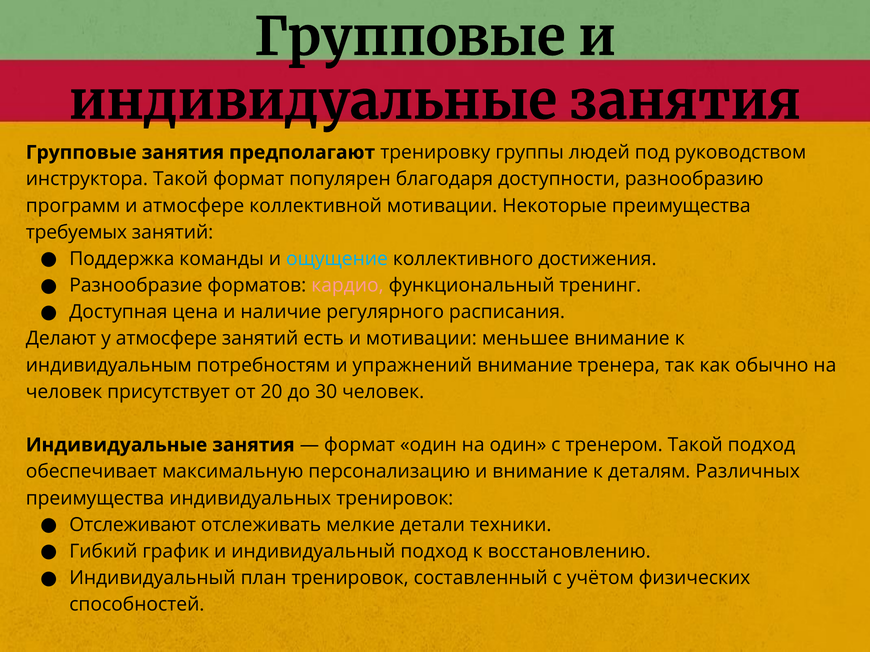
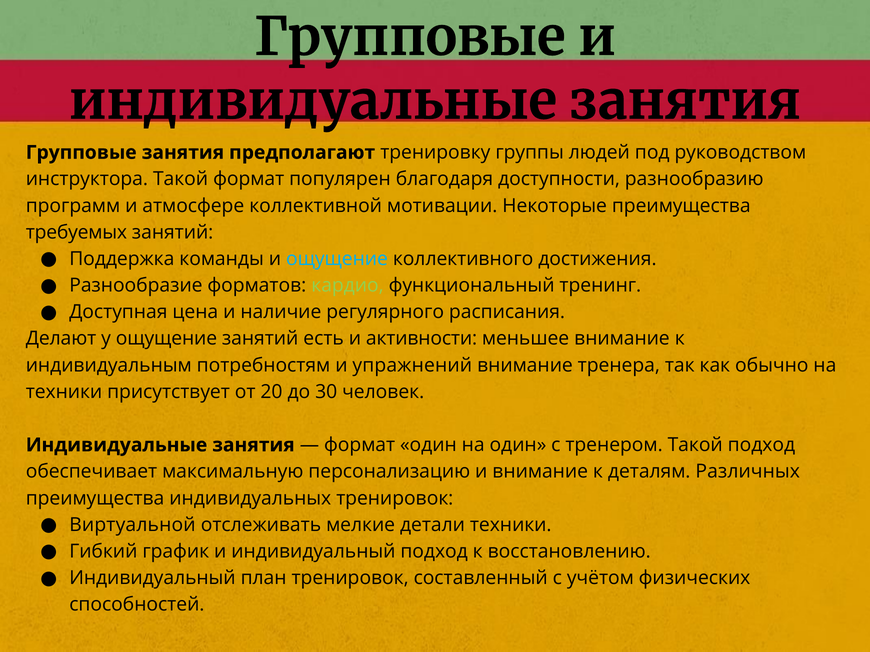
кардио colour: pink -> light green
у атмосфере: атмосфере -> ощущение
и мотивации: мотивации -> активности
человек at (64, 392): человек -> техники
Отслеживают: Отслеживают -> Виртуальной
